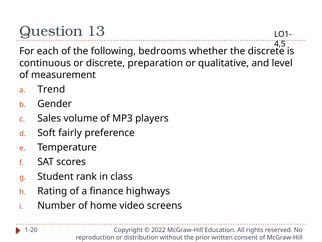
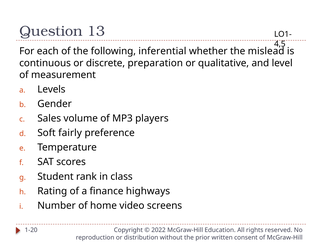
bedrooms: bedrooms -> inferential
the discrete: discrete -> mislead
Trend: Trend -> Levels
